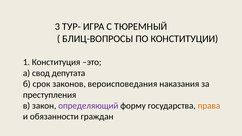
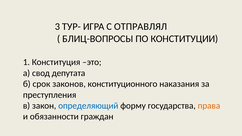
ТЮРЕМНЫЙ: ТЮРЕМНЫЙ -> ОТПРАВЛЯЛ
вероисповедания: вероисповедания -> конституционного
определяющий colour: purple -> blue
